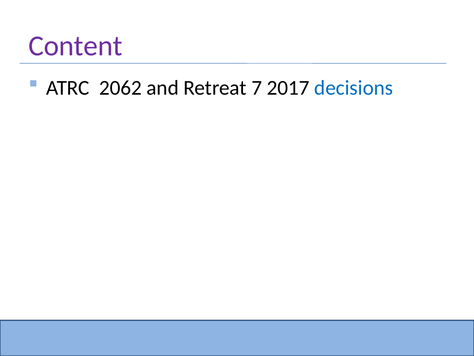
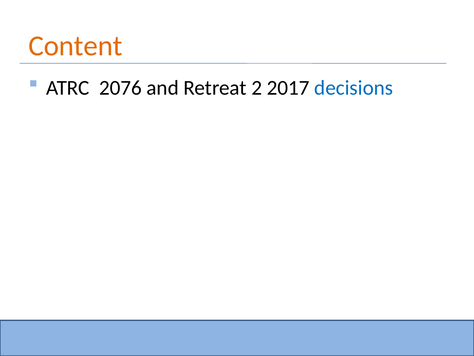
Content colour: purple -> orange
2062: 2062 -> 2076
7: 7 -> 2
